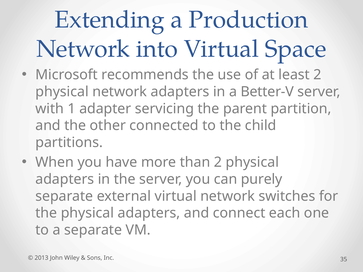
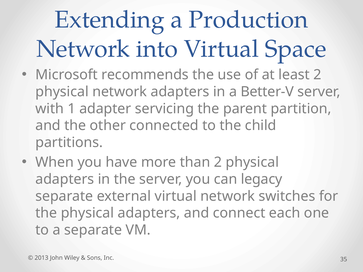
purely: purely -> legacy
